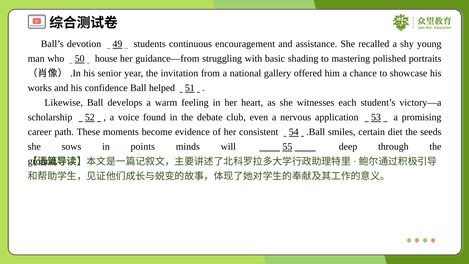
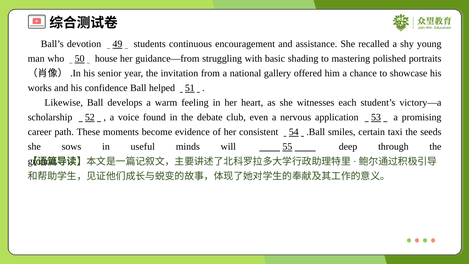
diet: diet -> taxi
points: points -> useful
